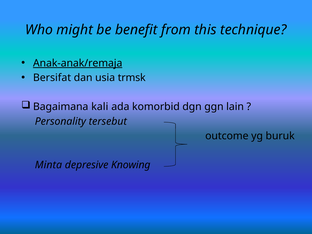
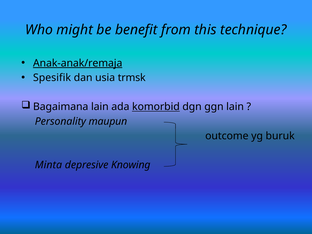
Bersifat: Bersifat -> Spesifik
Bagaimana kali: kali -> lain
komorbid underline: none -> present
tersebut: tersebut -> maupun
